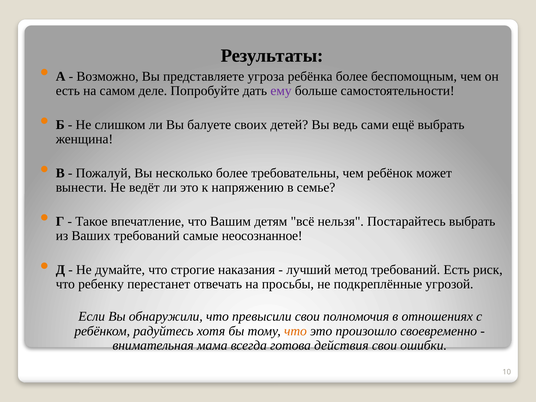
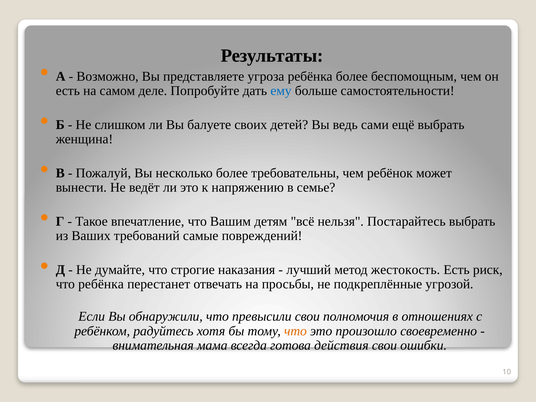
ему colour: purple -> blue
неосознанное: неосознанное -> повреждений
метод требований: требований -> жестокость
что ребенку: ребенку -> ребёнка
